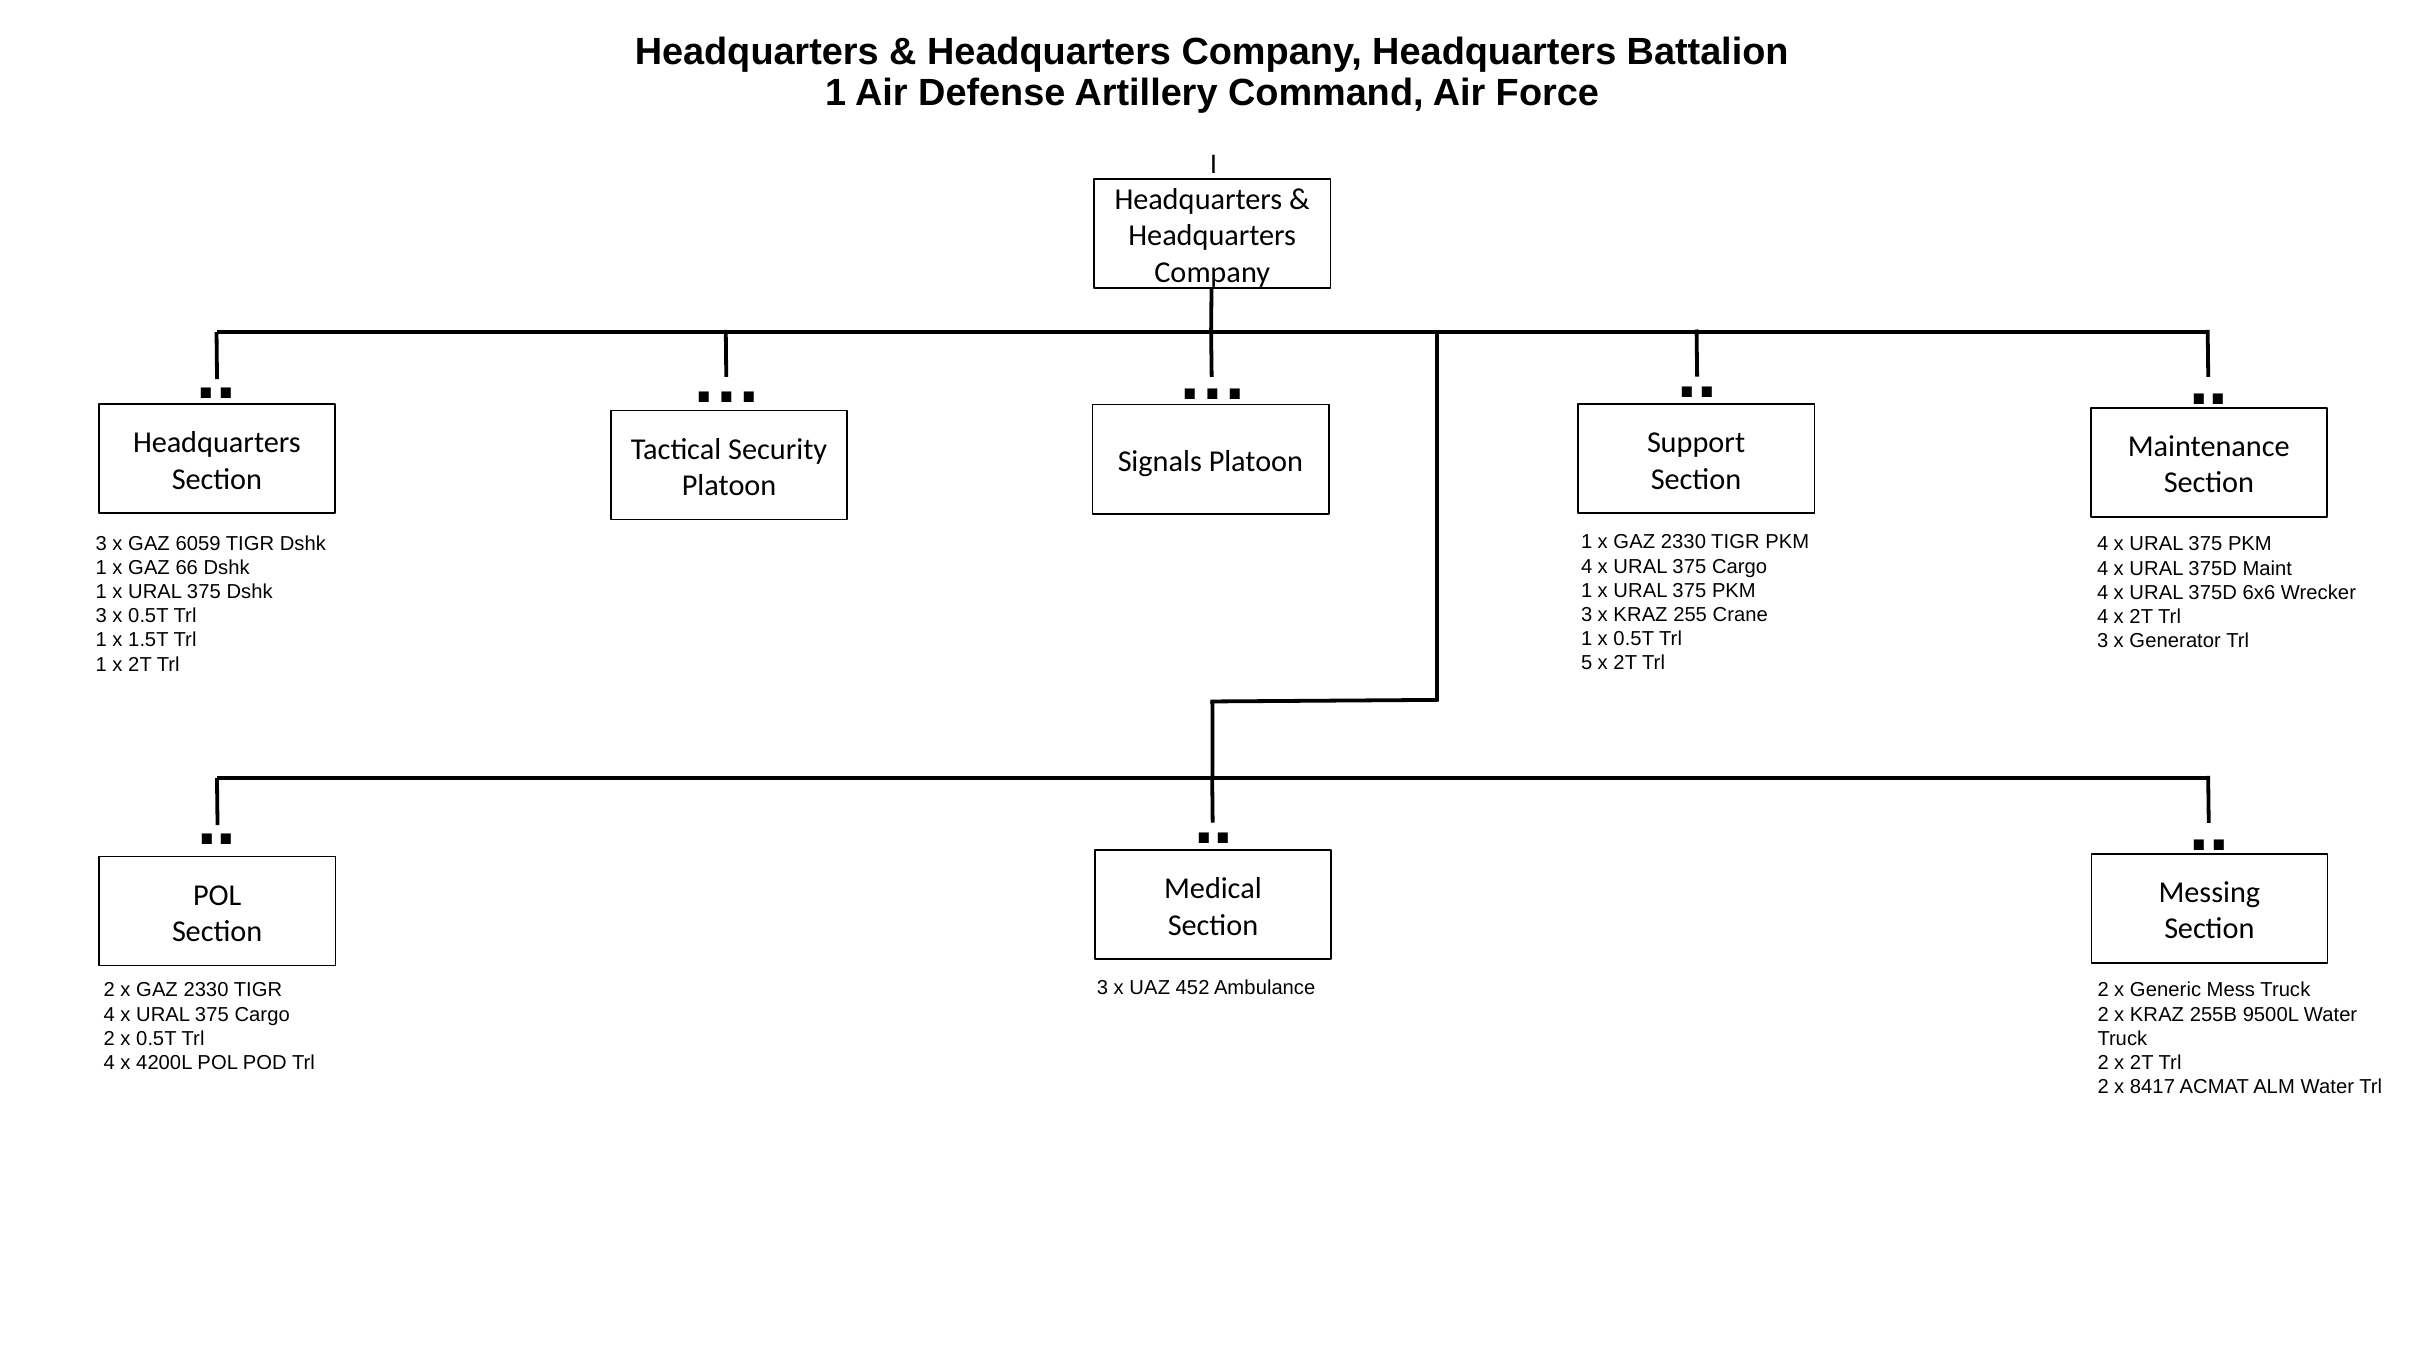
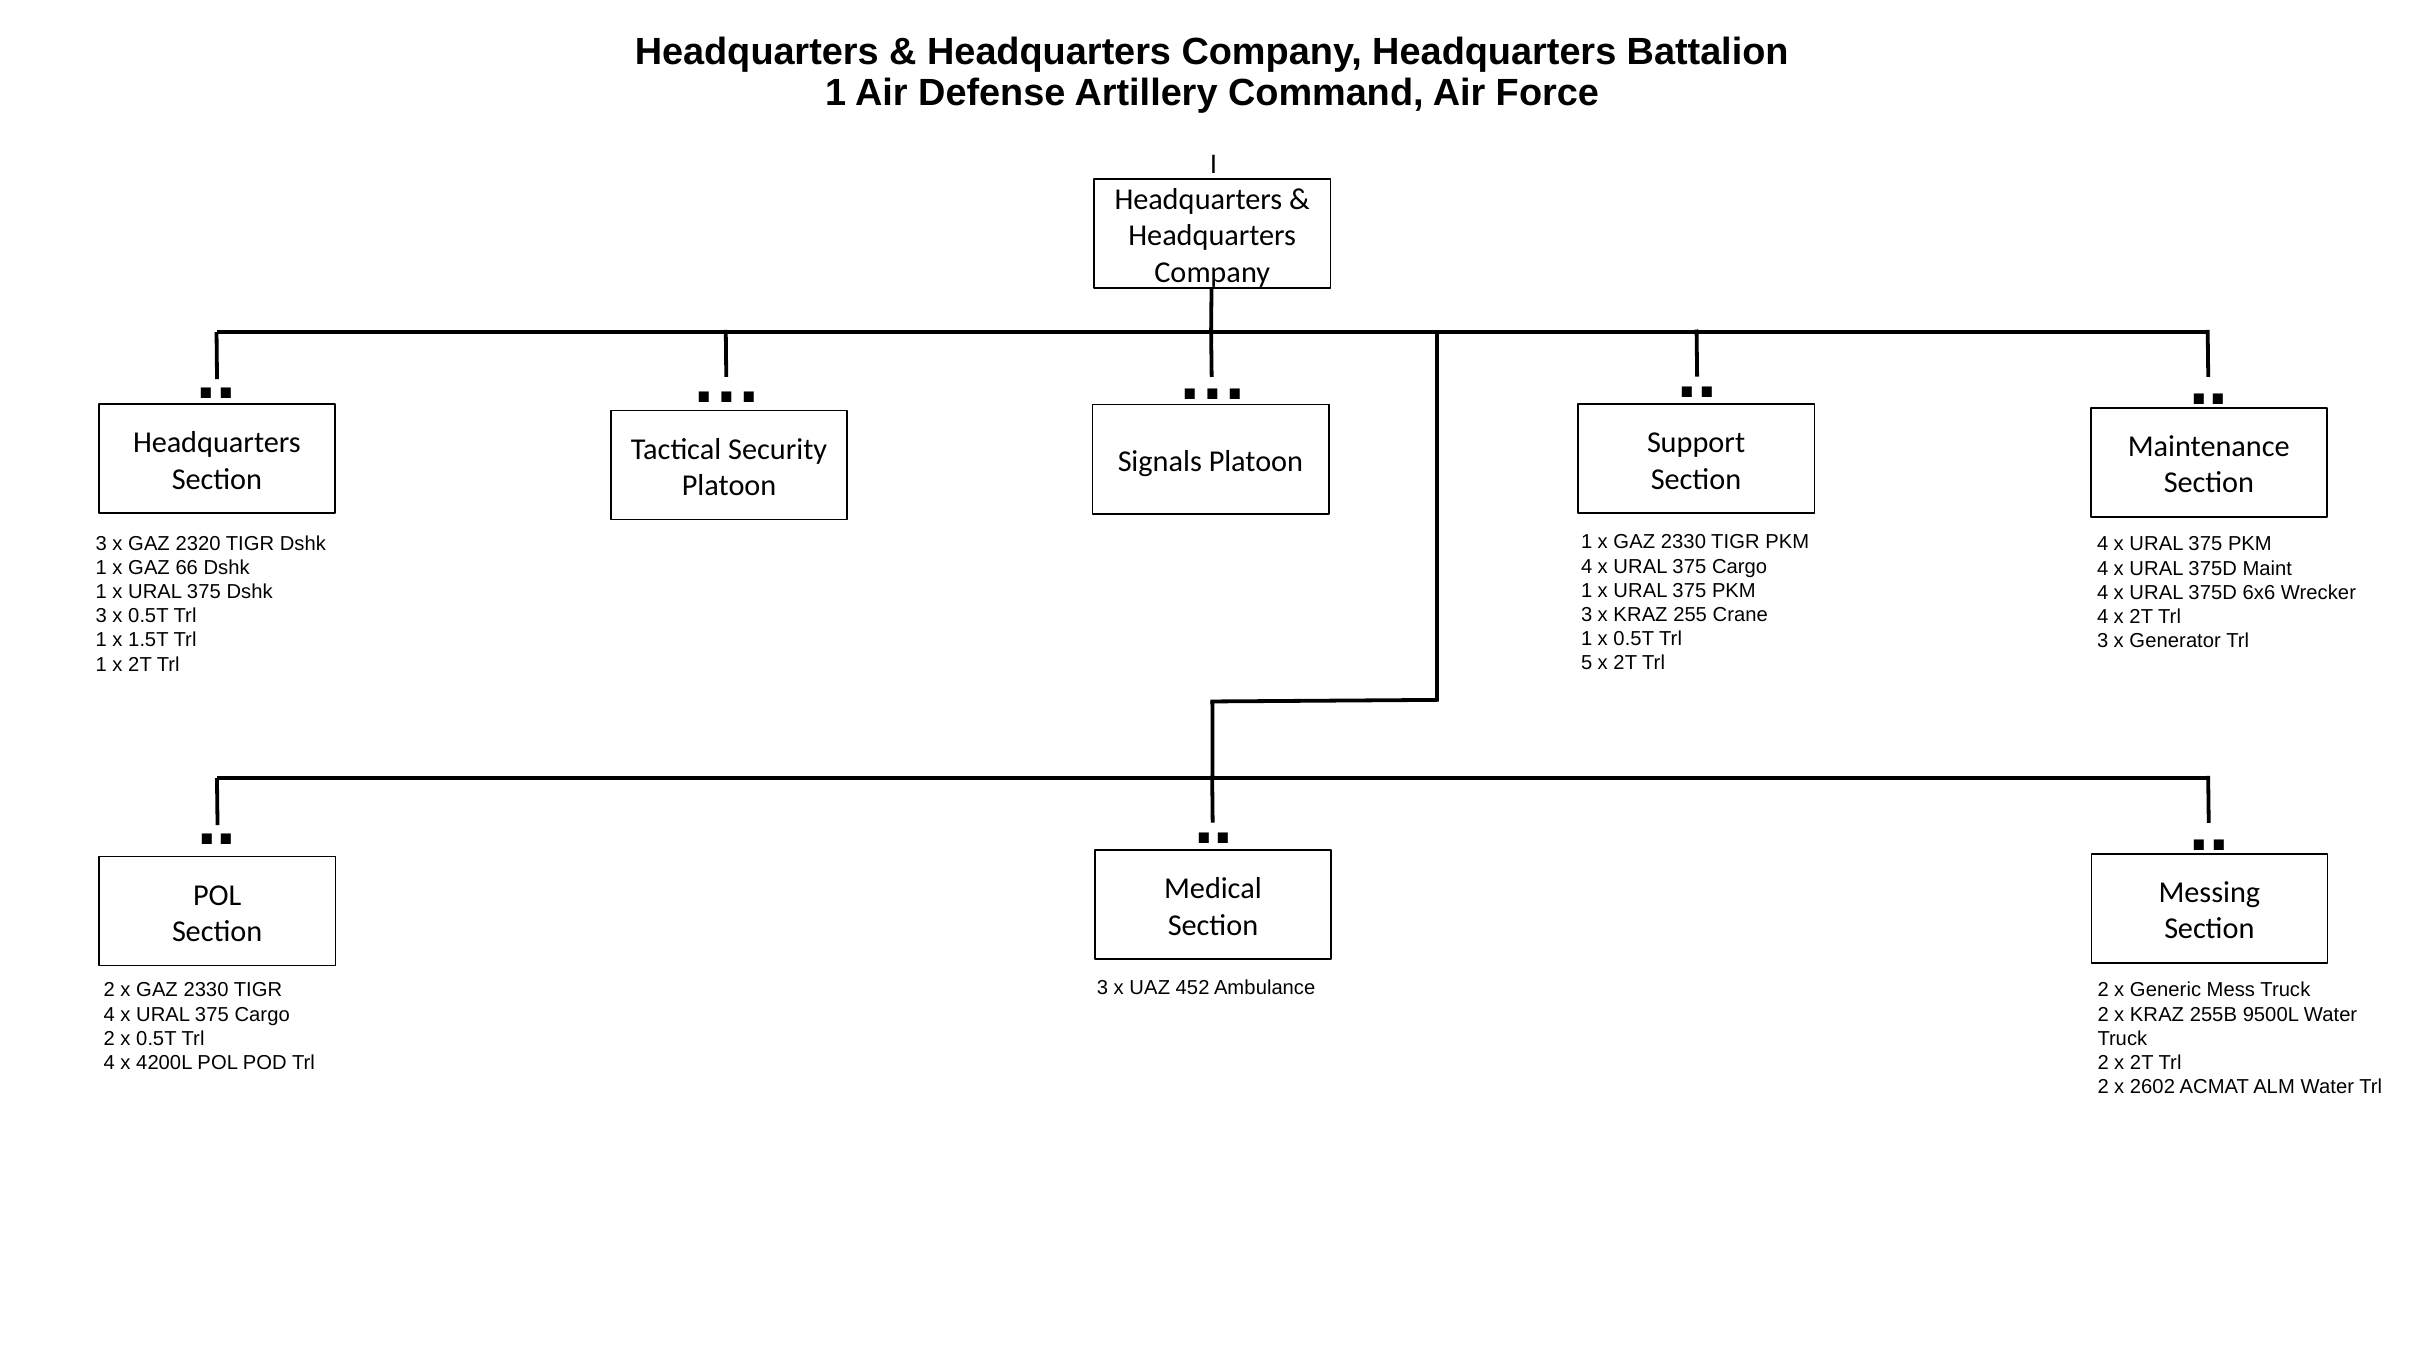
6059: 6059 -> 2320
8417: 8417 -> 2602
